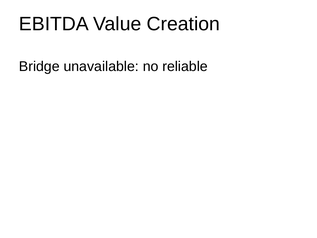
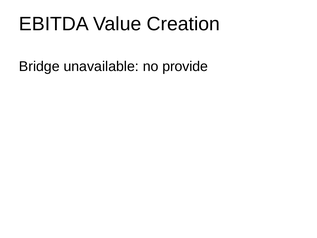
reliable: reliable -> provide
